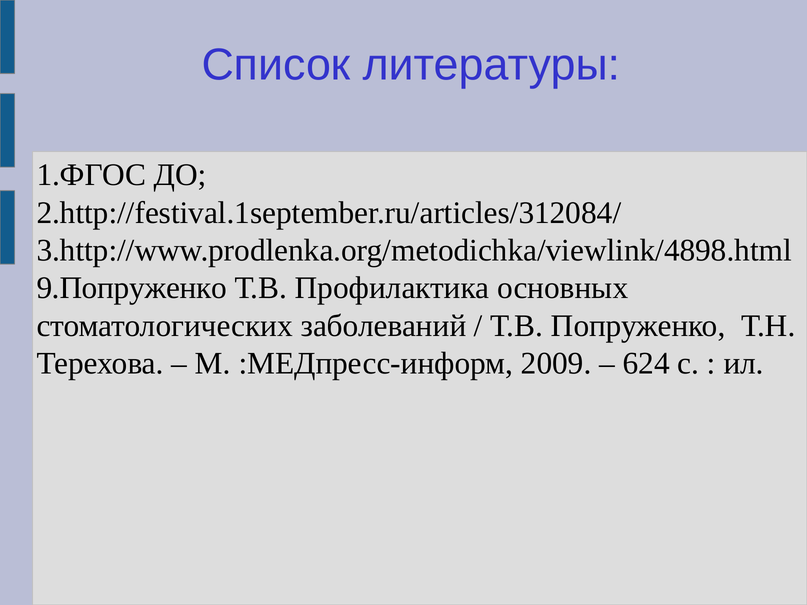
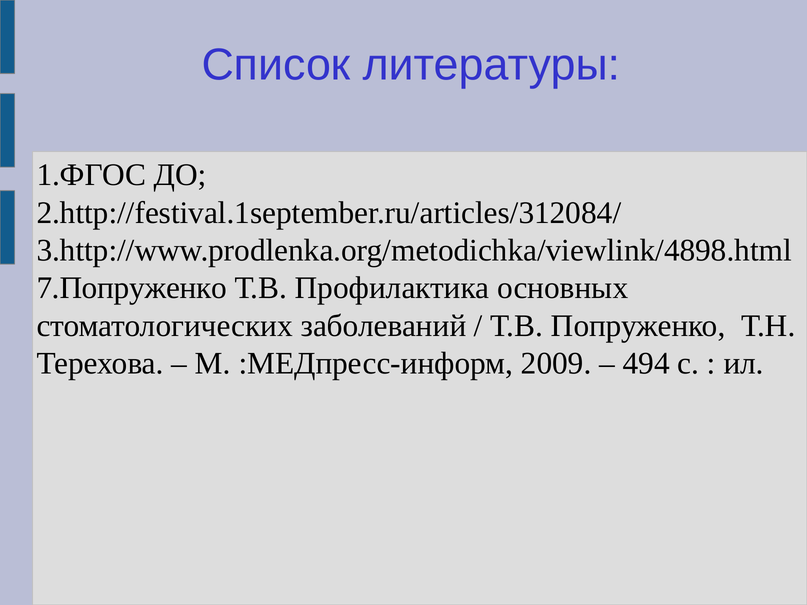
9.Попруженко: 9.Попруженко -> 7.Попруженко
624: 624 -> 494
